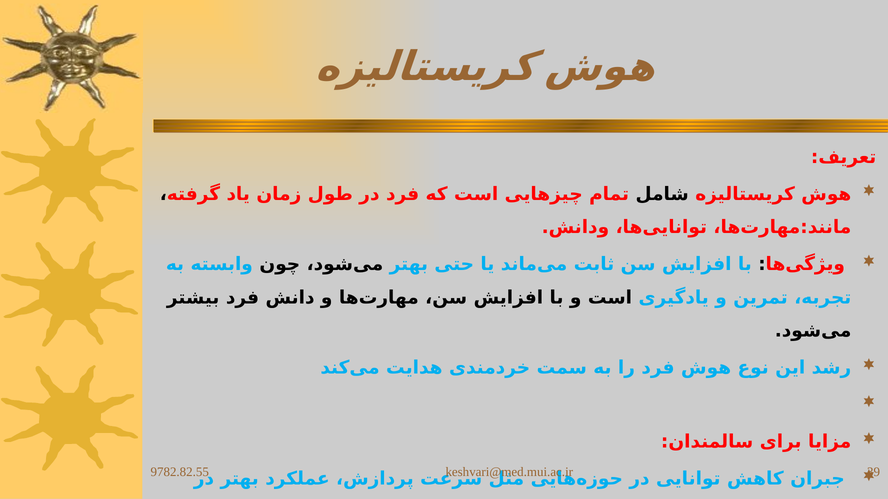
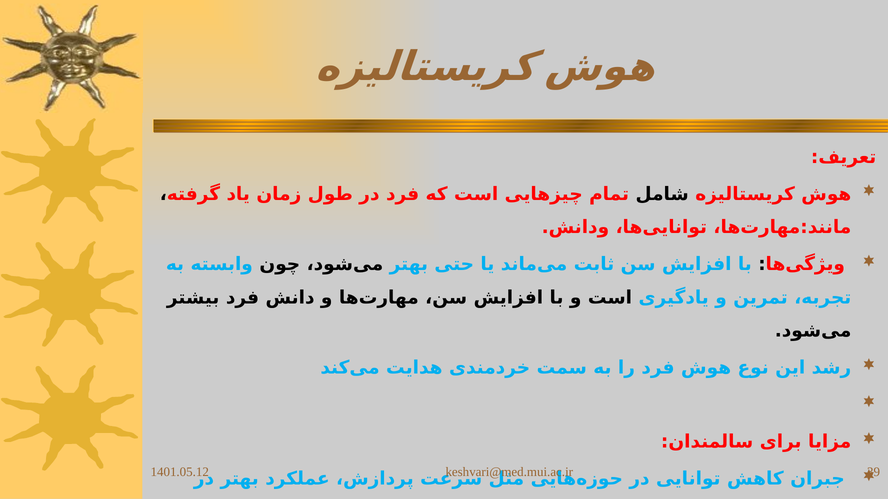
9782.82.55: 9782.82.55 -> 1401.05.12
